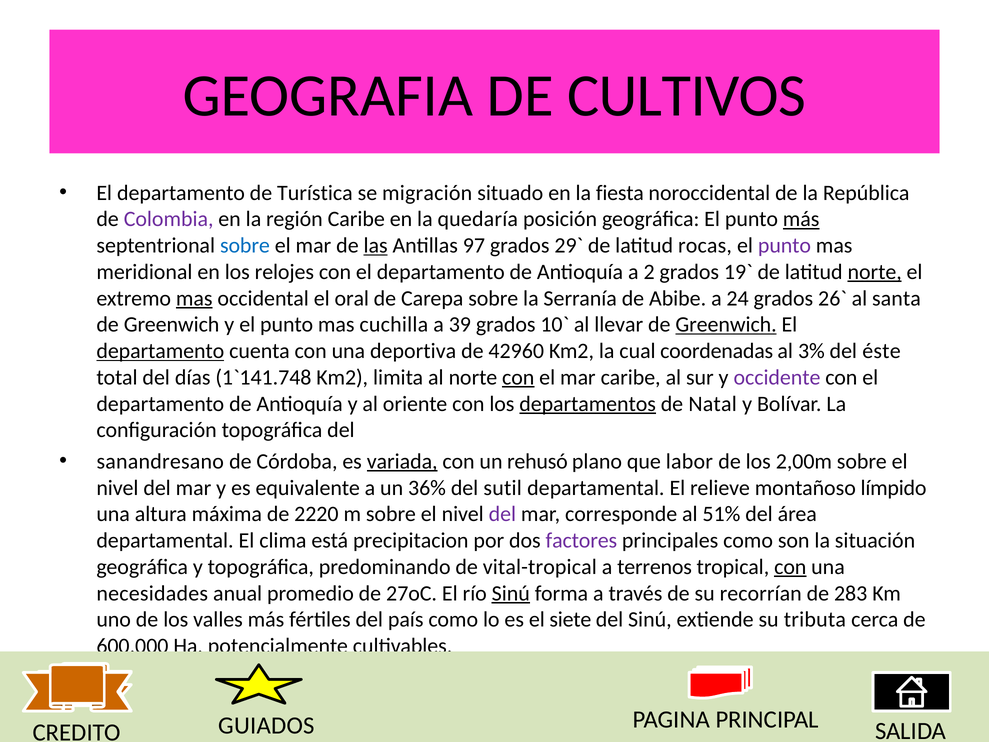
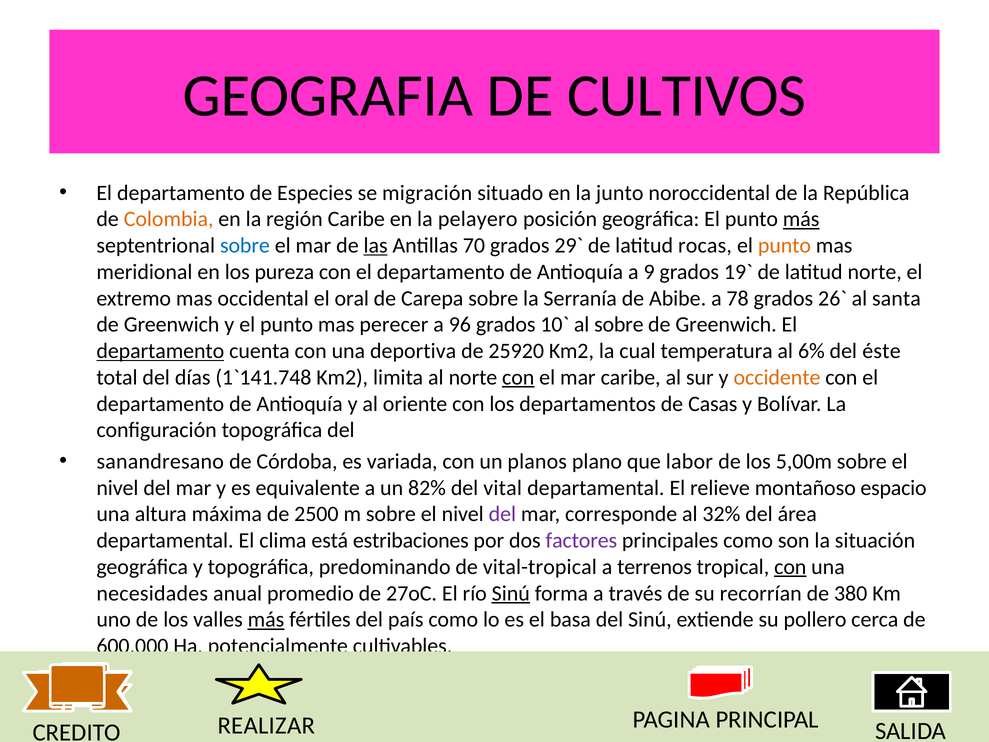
Turística: Turística -> Especies
fiesta: fiesta -> junto
Colombia colour: purple -> orange
quedaría: quedaría -> pelayero
97: 97 -> 70
punto at (784, 245) colour: purple -> orange
relojes: relojes -> pureza
2: 2 -> 9
norte at (875, 272) underline: present -> none
mas at (194, 298) underline: present -> none
24: 24 -> 78
cuchilla: cuchilla -> perecer
39: 39 -> 96
al llevar: llevar -> sobre
Greenwich at (726, 325) underline: present -> none
42960: 42960 -> 25920
coordenadas: coordenadas -> temperatura
3%: 3% -> 6%
occidente colour: purple -> orange
departamentos underline: present -> none
Natal: Natal -> Casas
variada underline: present -> none
rehusó: rehusó -> planos
2,00m: 2,00m -> 5,00m
36%: 36% -> 82%
sutil: sutil -> vital
límpido: límpido -> espacio
2220: 2220 -> 2500
51%: 51% -> 32%
precipitacion: precipitacion -> estribaciones
283: 283 -> 380
más at (266, 619) underline: none -> present
siete: siete -> basa
tributa: tributa -> pollero
GUIADOS: GUIADOS -> REALIZAR
